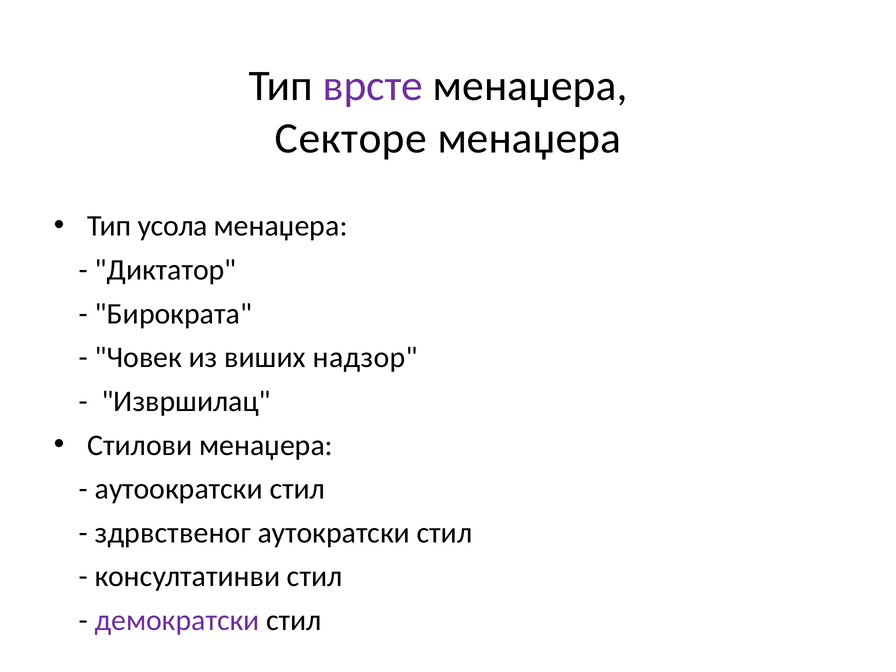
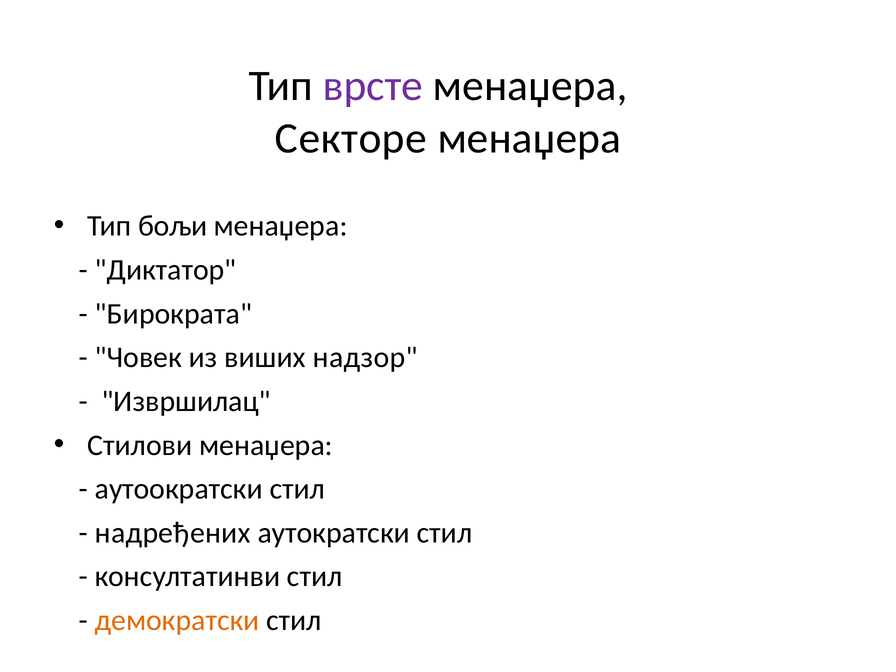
усола: усола -> бољи
здрвственог: здрвственог -> надређених
демократски colour: purple -> orange
